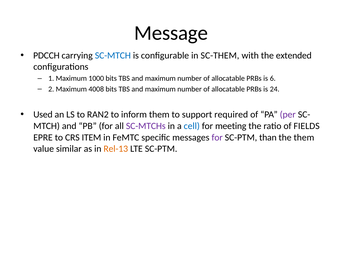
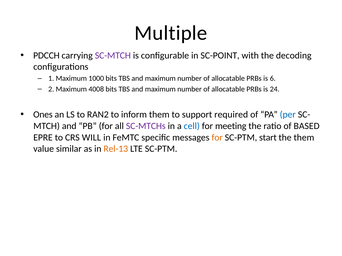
Message: Message -> Multiple
SC-MTCH colour: blue -> purple
SC-THEM: SC-THEM -> SC-POINT
extended: extended -> decoding
Used: Used -> Ones
per colour: purple -> blue
FIELDS: FIELDS -> BASED
ITEM: ITEM -> WILL
for at (217, 138) colour: purple -> orange
than: than -> start
